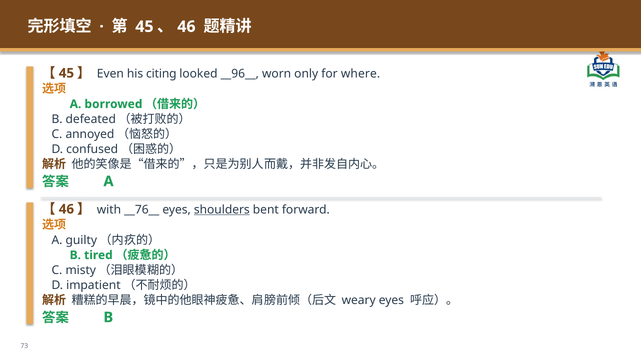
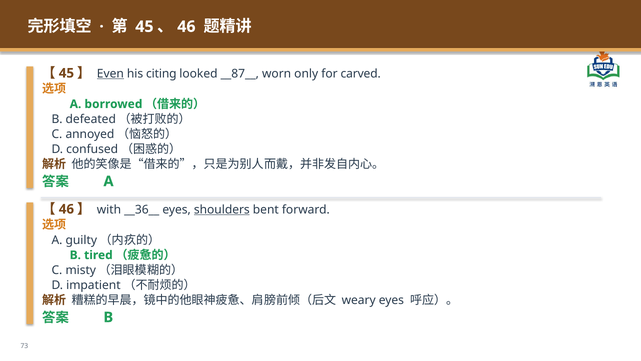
Even underline: none -> present
__96__: __96__ -> __87__
where: where -> carved
__76__: __76__ -> __36__
